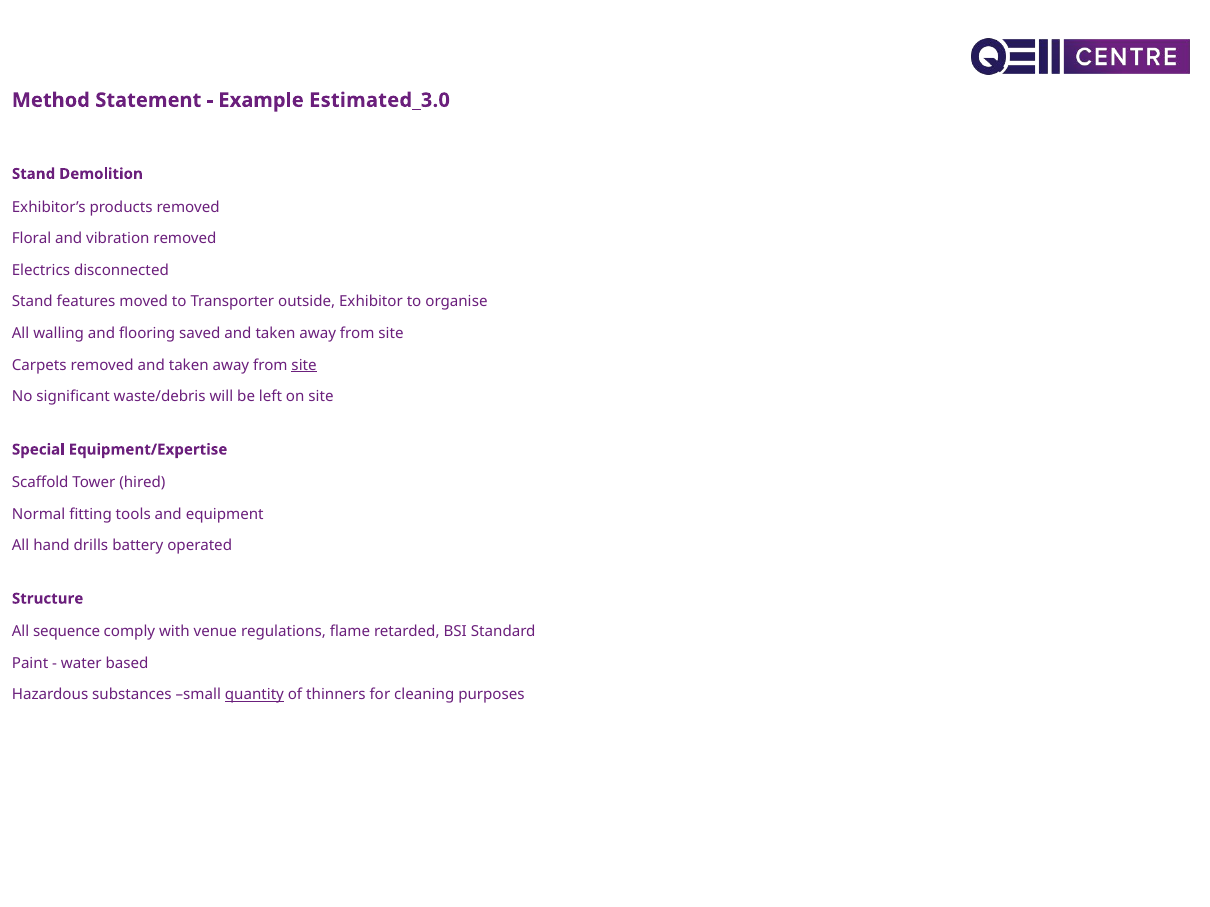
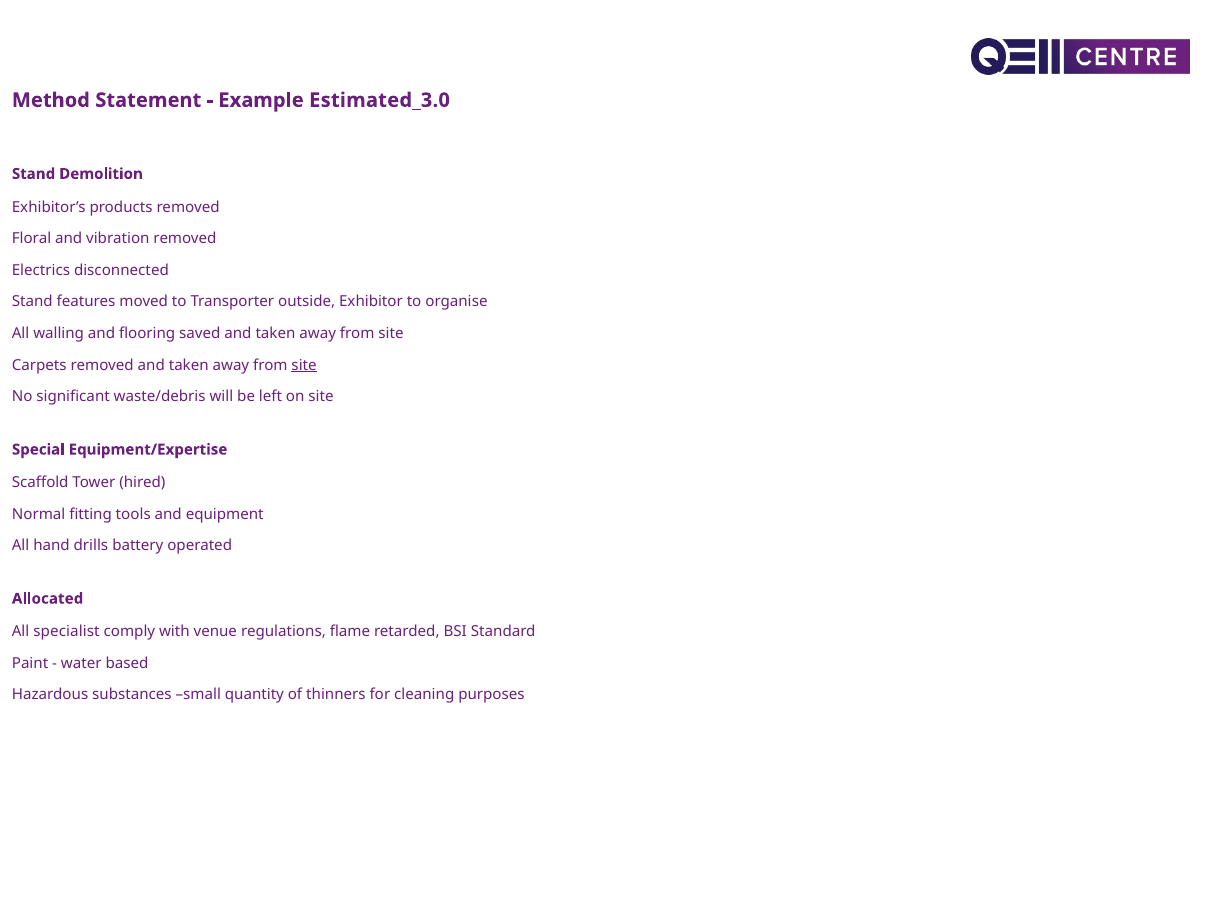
Structure: Structure -> Allocated
sequence: sequence -> specialist
quantity underline: present -> none
